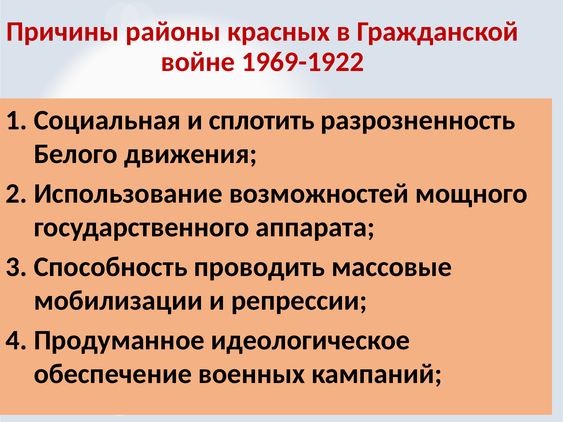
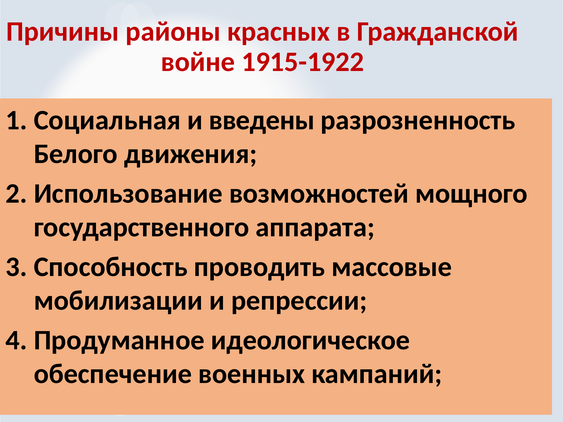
1969-1922: 1969-1922 -> 1915-1922
сплотить: сплотить -> введены
